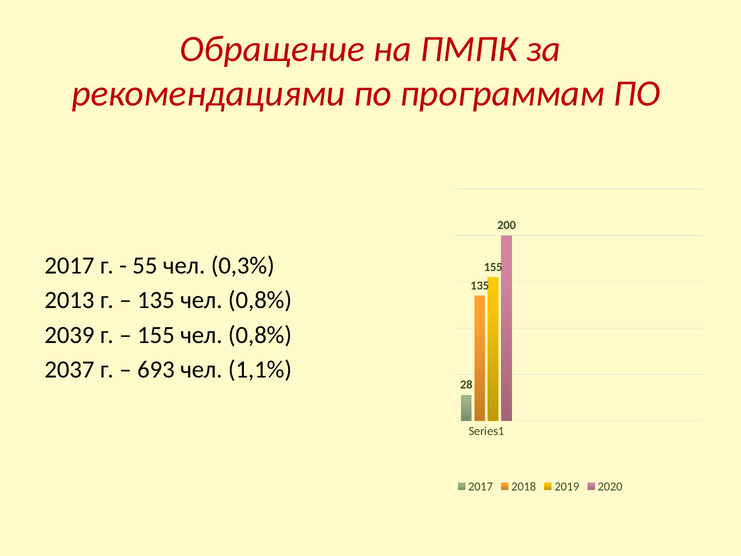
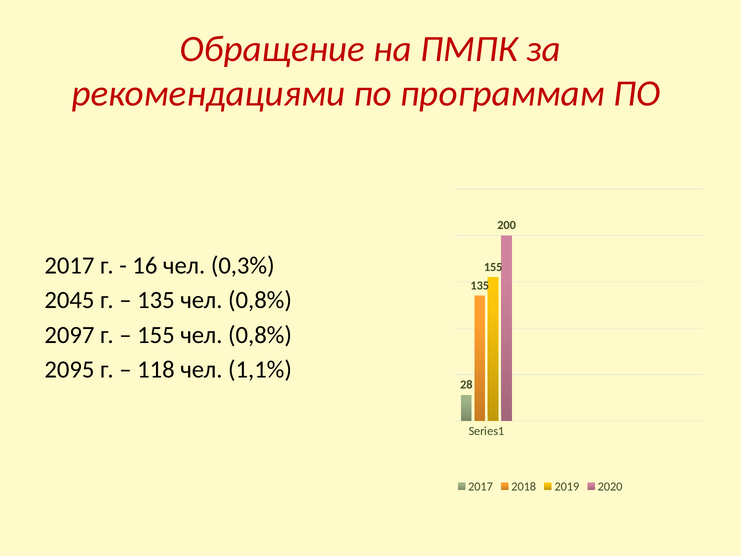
55: 55 -> 16
2013: 2013 -> 2045
2039: 2039 -> 2097
2037: 2037 -> 2095
693: 693 -> 118
